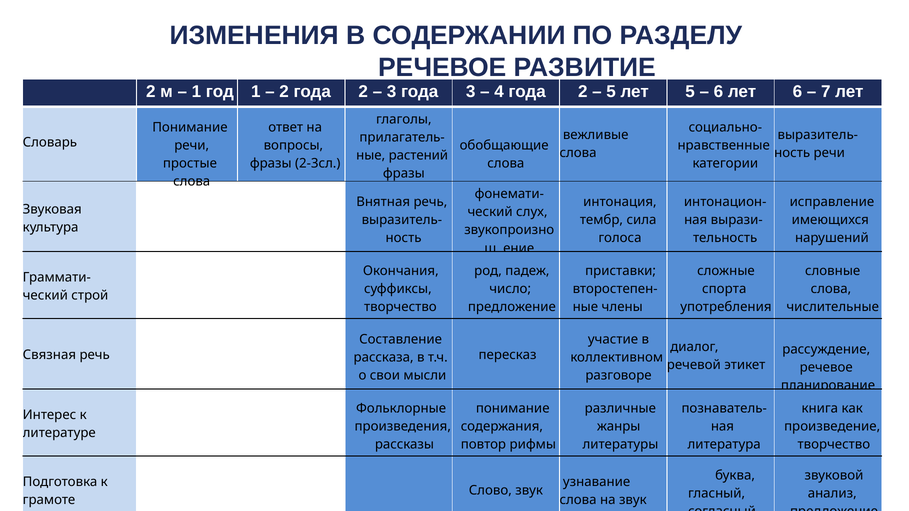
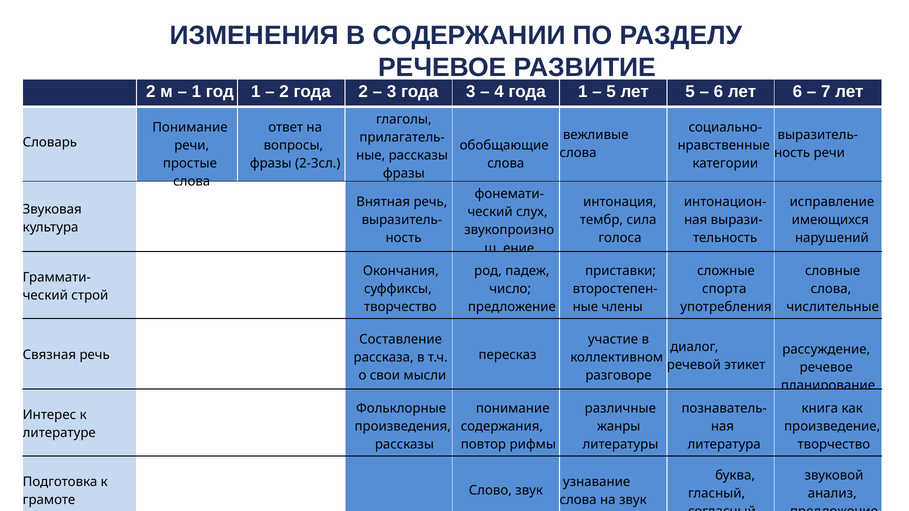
4 года 2: 2 -> 1
ные растений: растений -> рассказы
